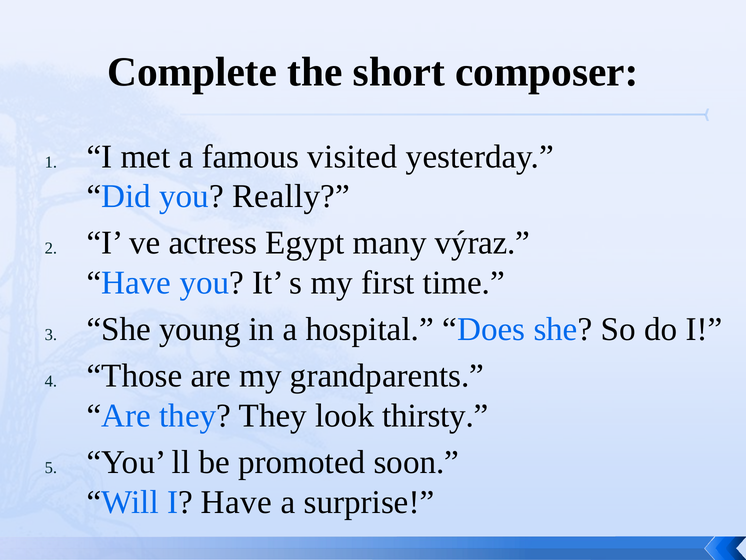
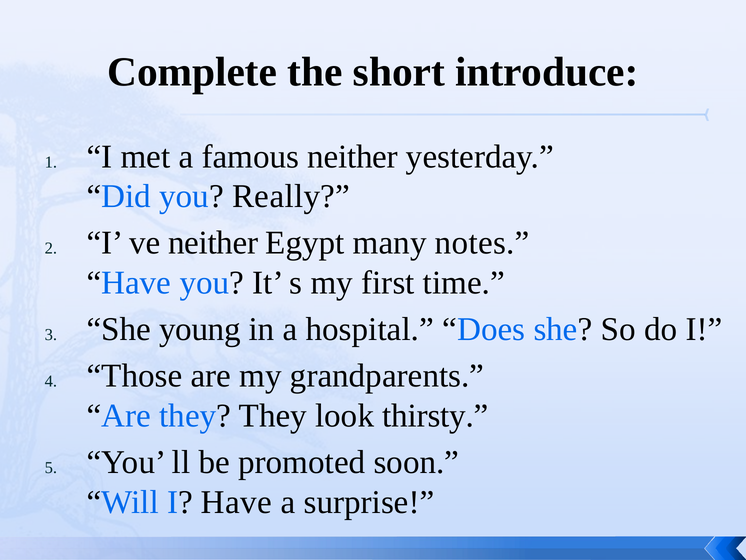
composer: composer -> introduce
famous visited: visited -> neither
ve actress: actress -> neither
výraz: výraz -> notes
